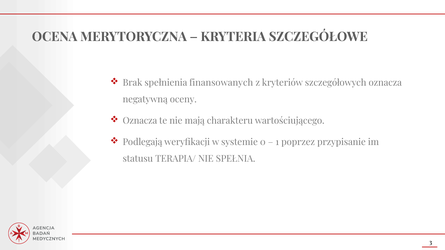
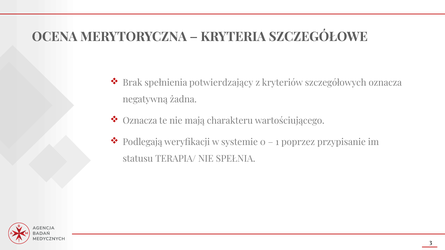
finansowanych: finansowanych -> potwierdzający
oceny: oceny -> żadna
